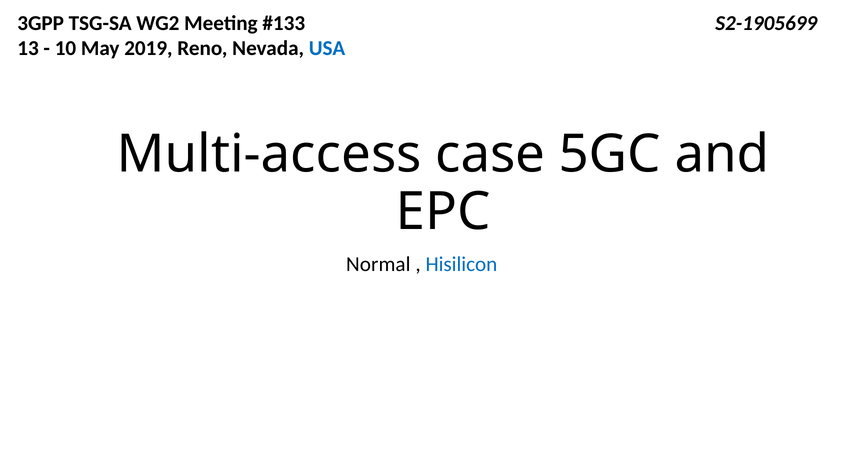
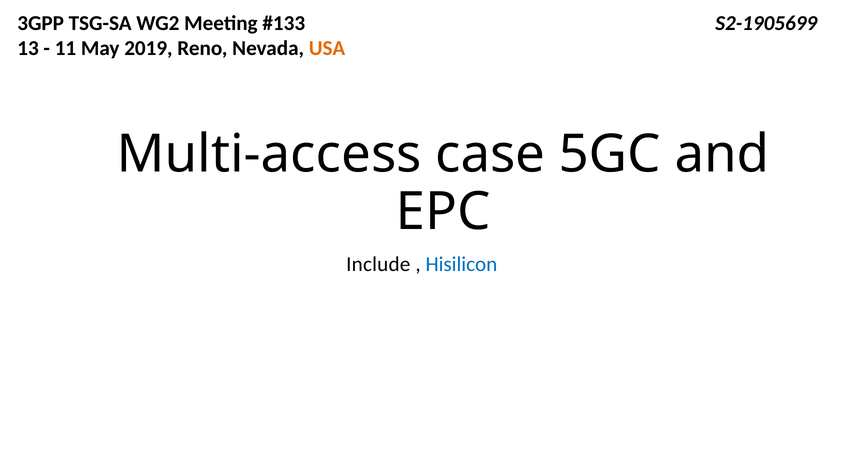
10: 10 -> 11
USA colour: blue -> orange
Normal: Normal -> Include
